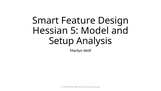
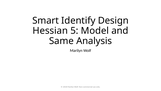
Feature: Feature -> Identify
Setup: Setup -> Same
